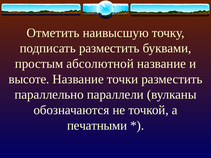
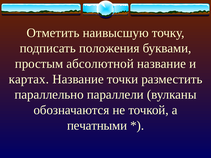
подписать разместить: разместить -> положения
высоте: высоте -> картах
